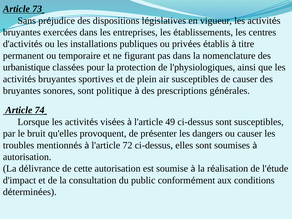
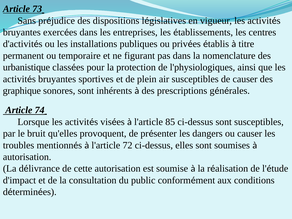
bruyantes at (22, 91): bruyantes -> graphique
politique: politique -> inhérents
49: 49 -> 85
